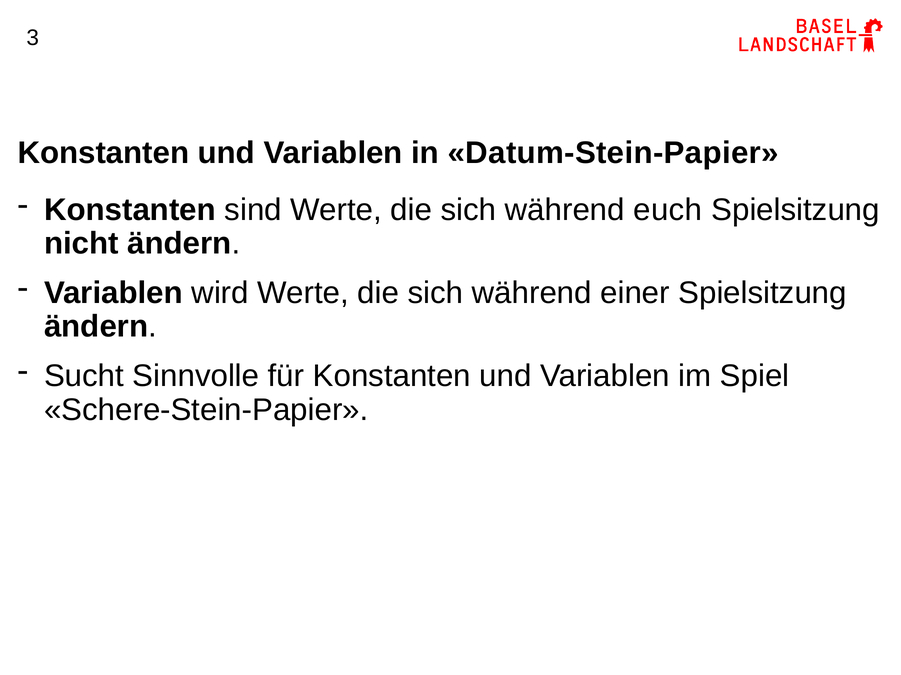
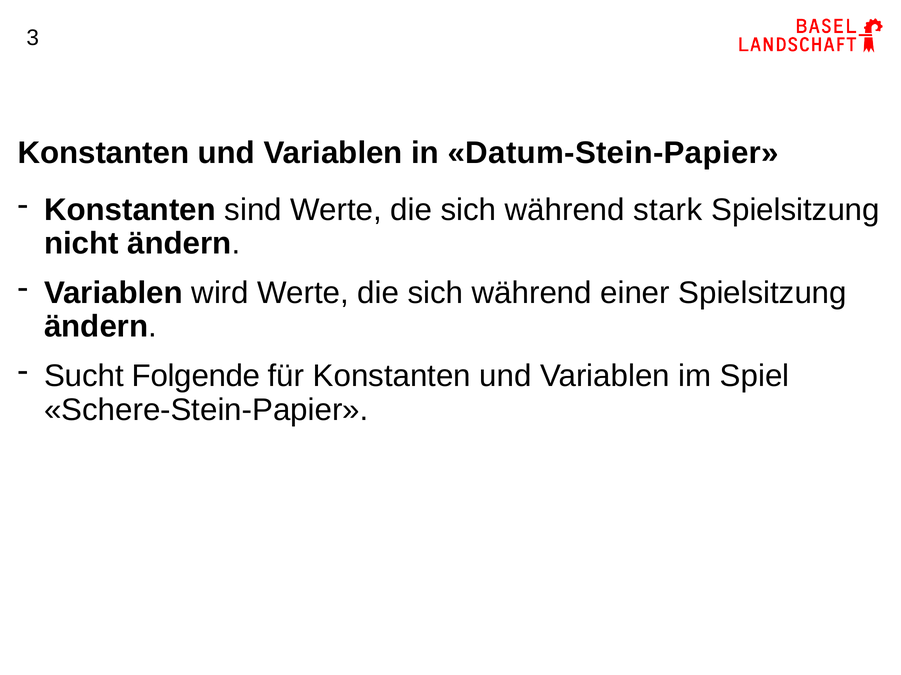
euch: euch -> stark
Sinnvolle: Sinnvolle -> Folgende
